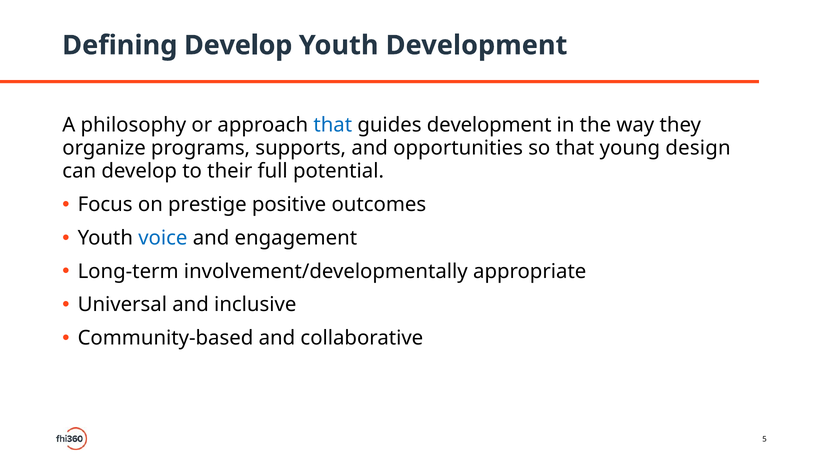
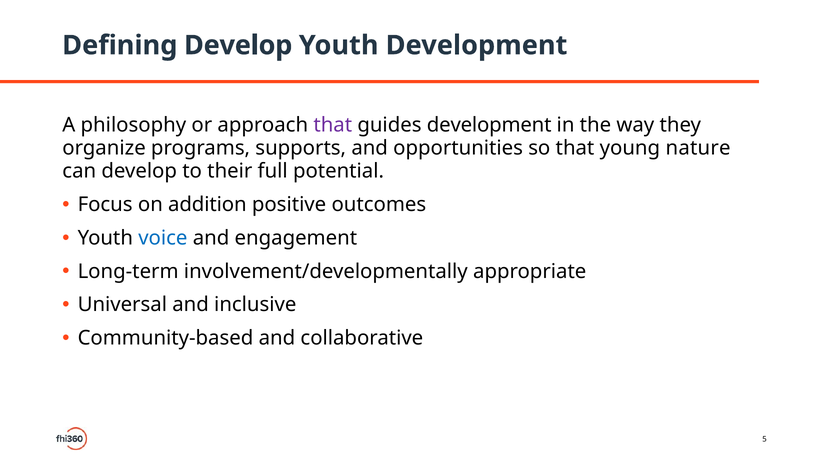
that at (333, 125) colour: blue -> purple
design: design -> nature
prestige: prestige -> addition
